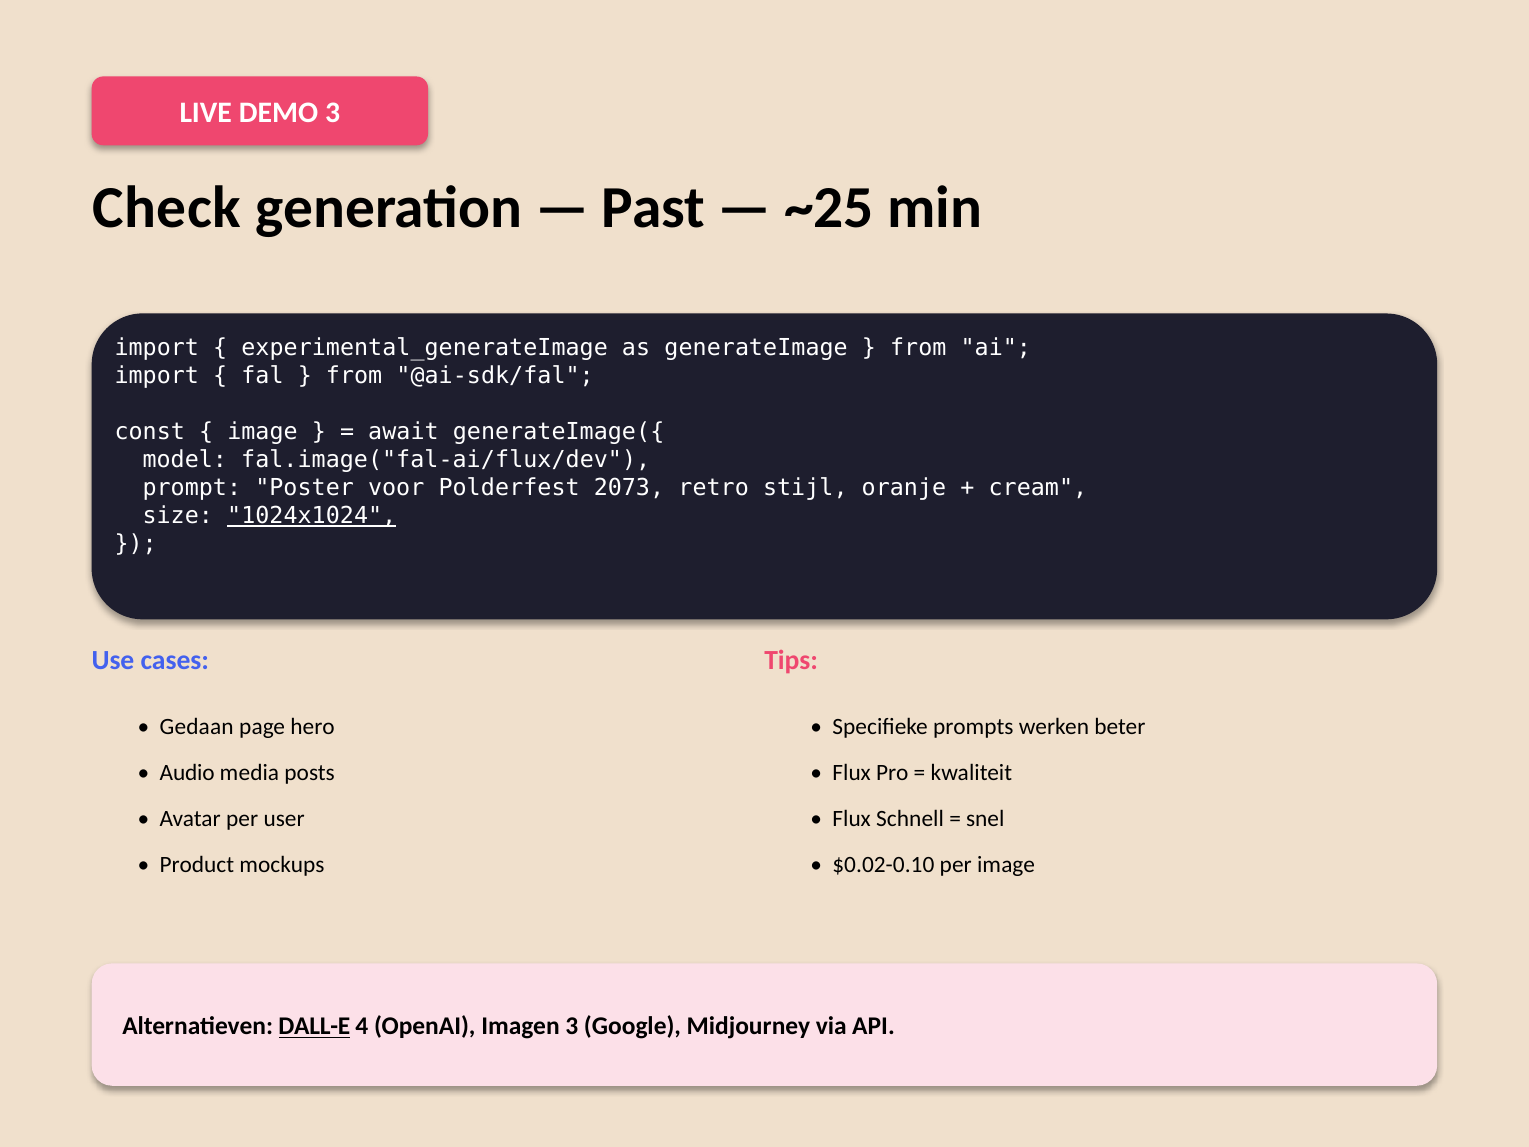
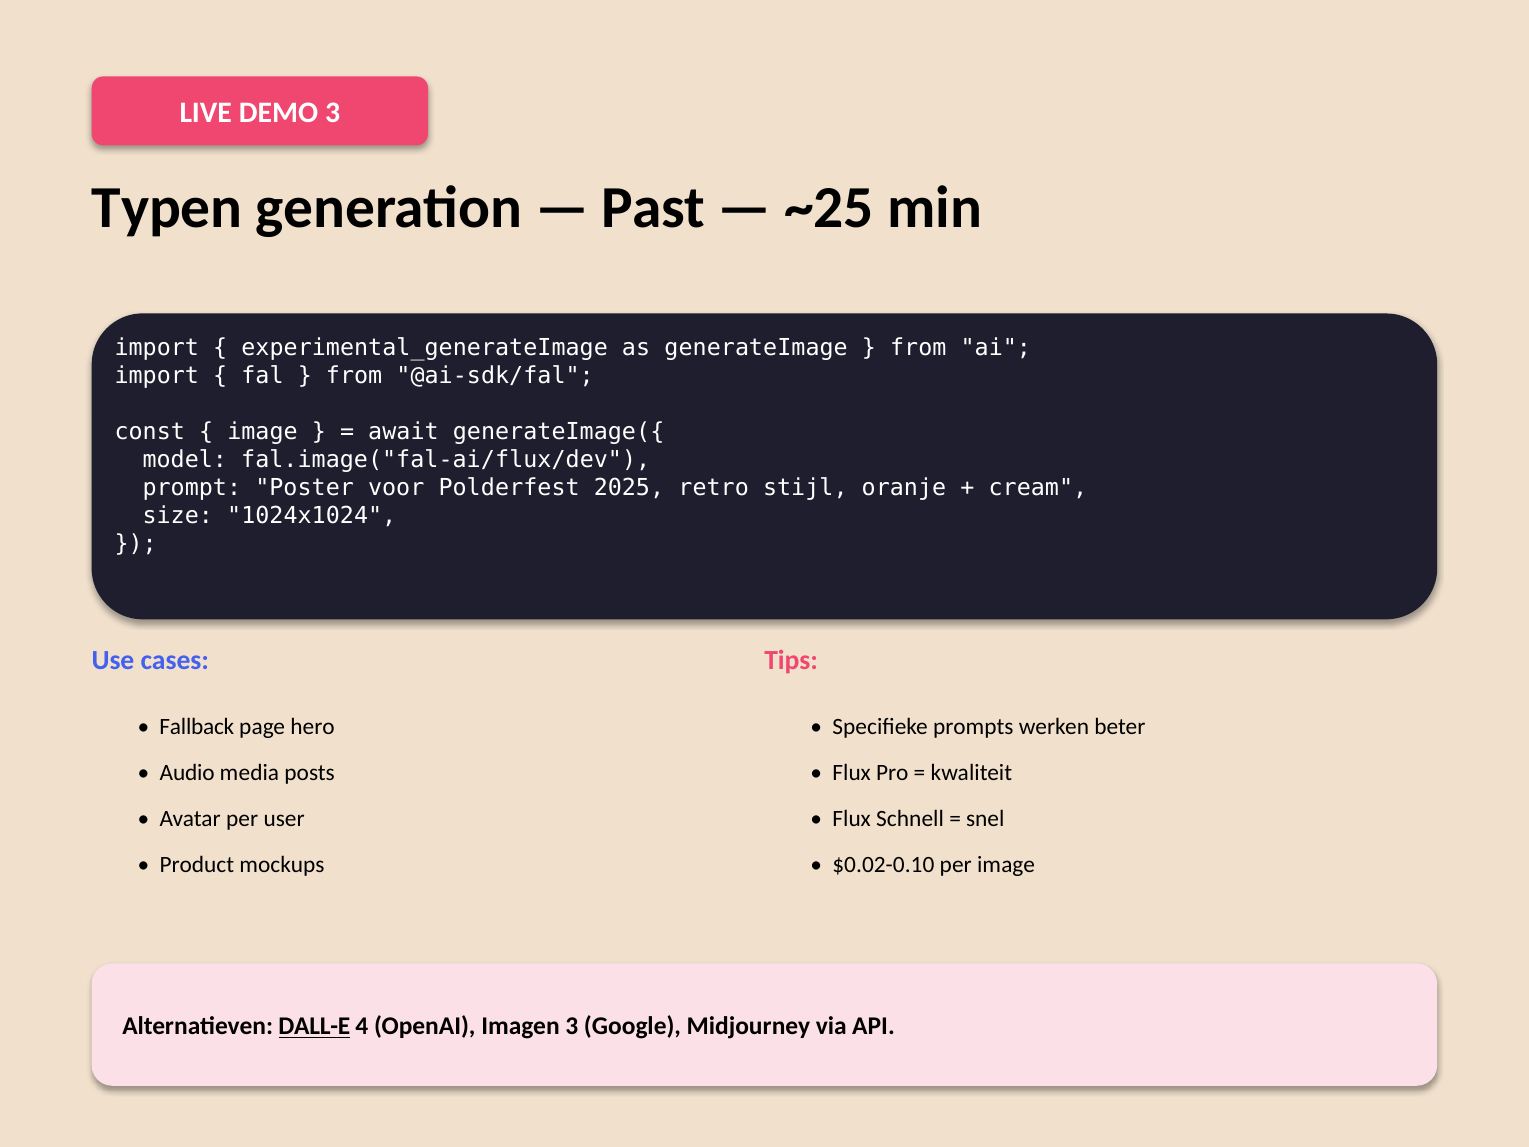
Check: Check -> Typen
2073: 2073 -> 2025
1024x1024 underline: present -> none
Gedaan: Gedaan -> Fallback
